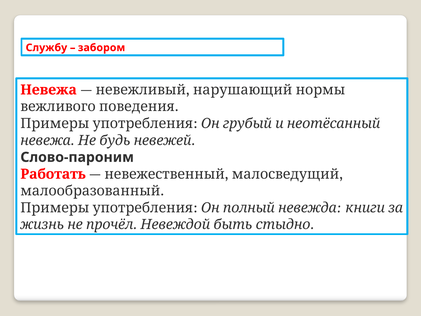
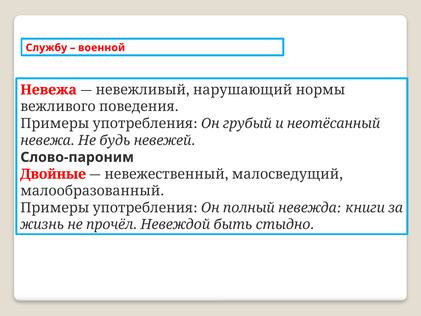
забором: забором -> военной
Работать: Работать -> Двойные
